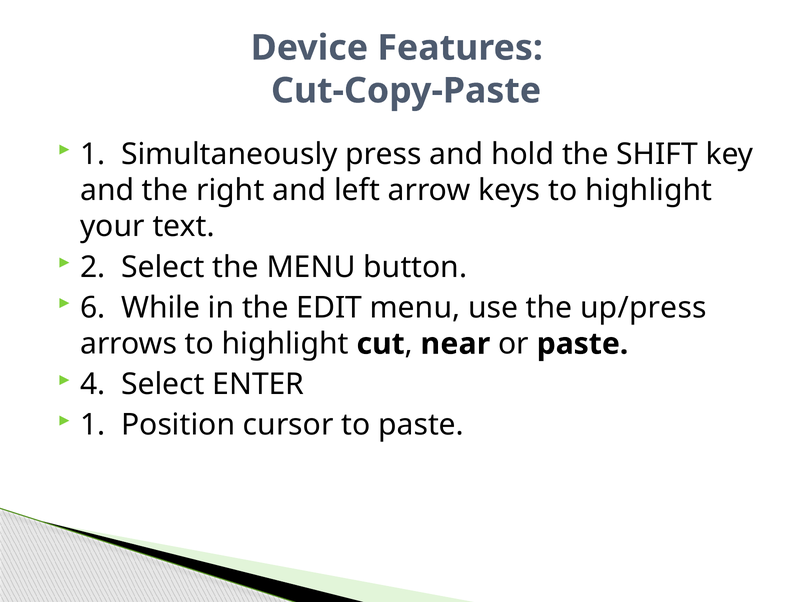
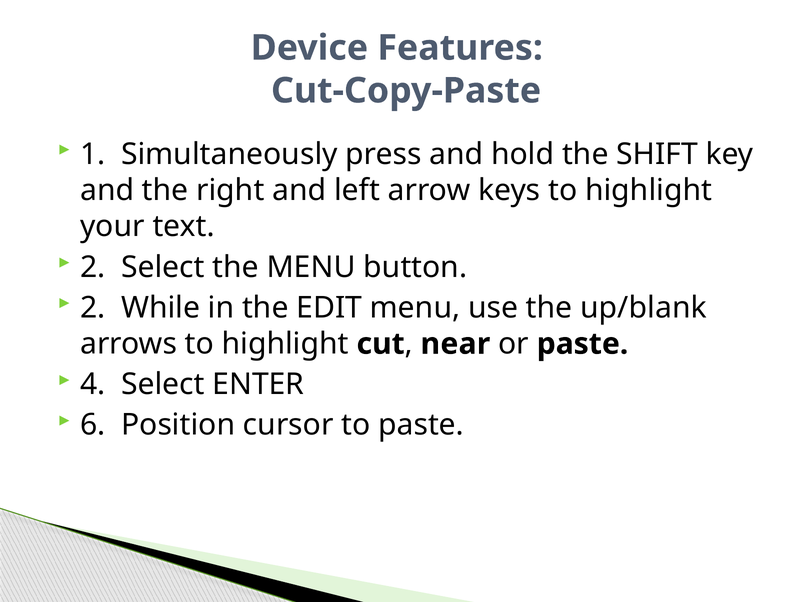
6 at (93, 308): 6 -> 2
up/press: up/press -> up/blank
1 at (93, 425): 1 -> 6
